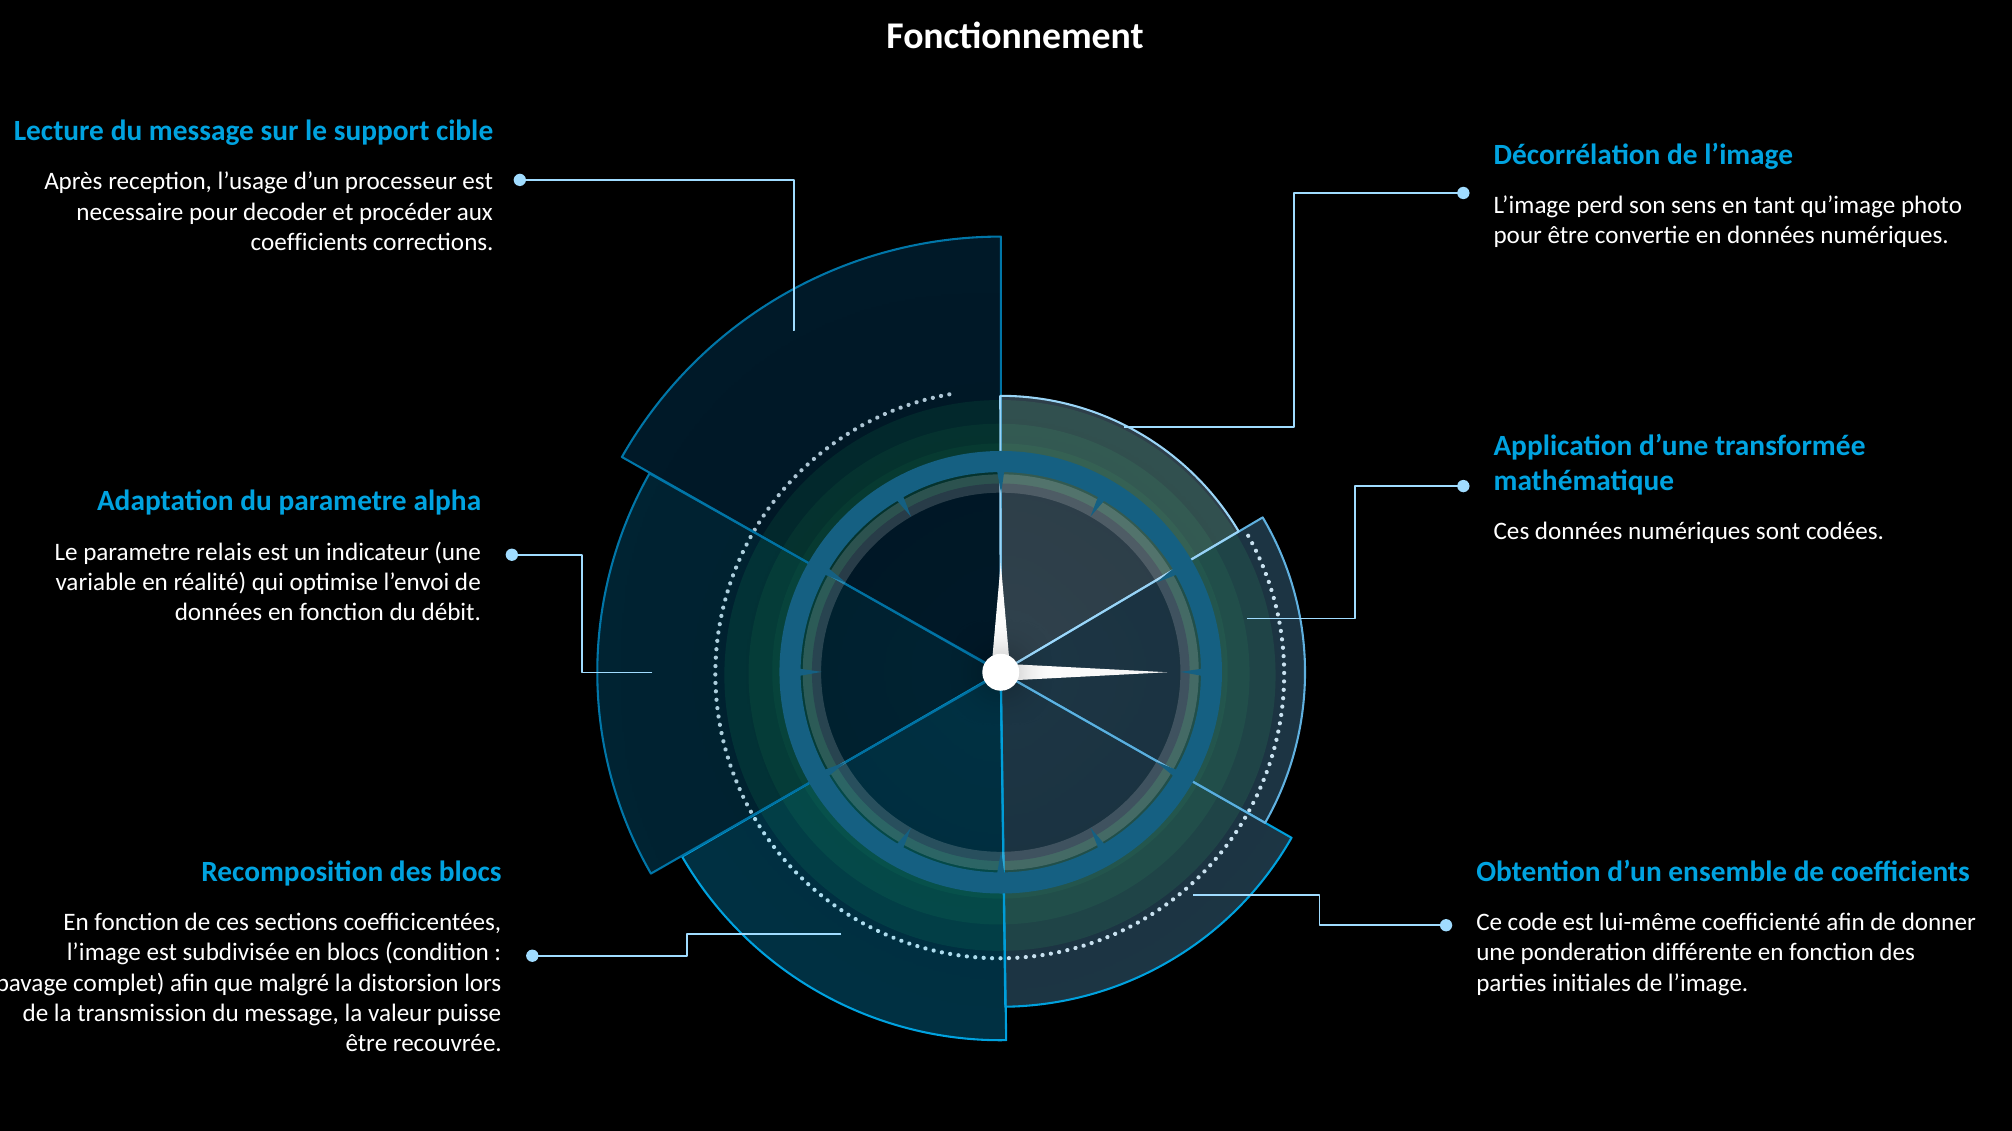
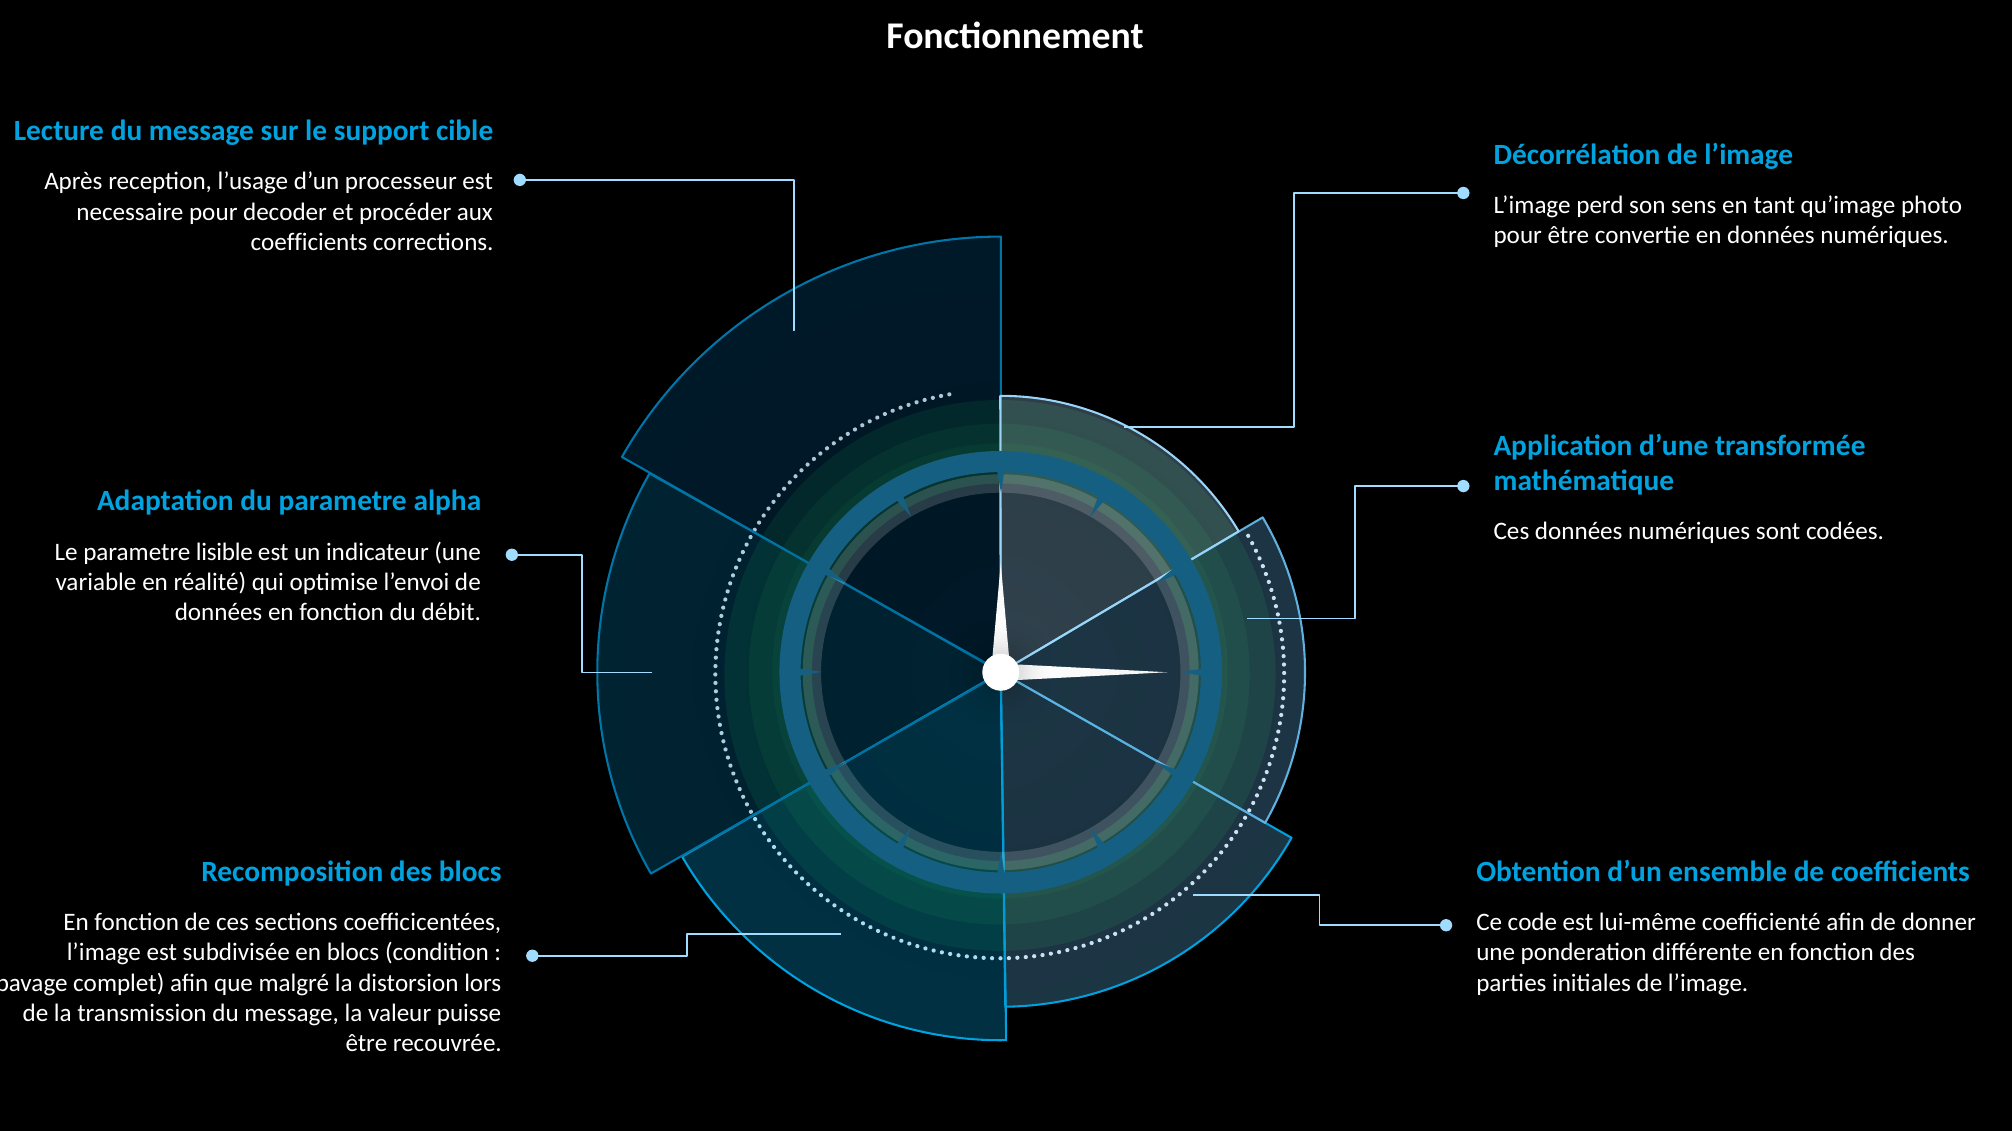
relais: relais -> lisible
